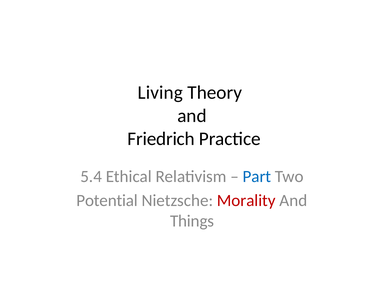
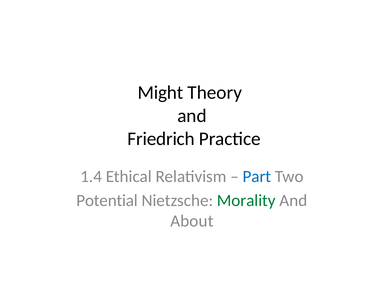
Living: Living -> Might
5.4: 5.4 -> 1.4
Morality colour: red -> green
Things: Things -> About
